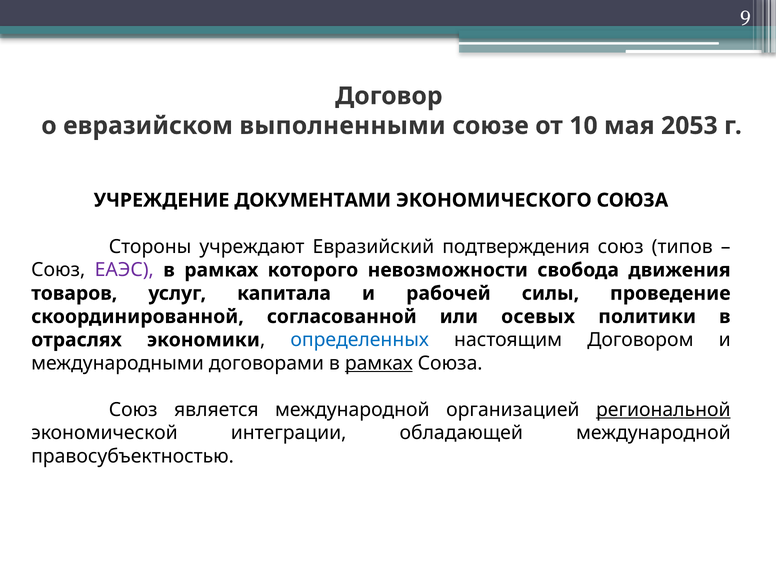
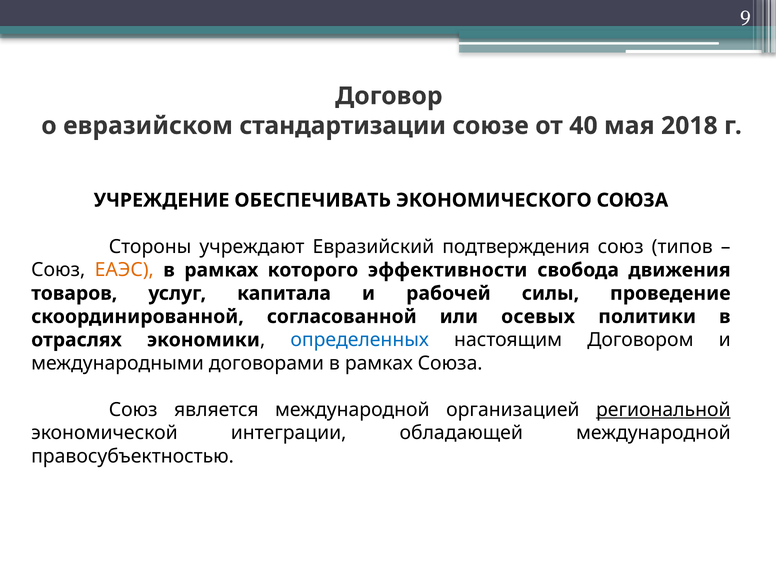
выполненными: выполненными -> стандартизации
10: 10 -> 40
2053: 2053 -> 2018
ДОКУМЕНТАМИ: ДОКУМЕНТАМИ -> ОБЕСПЕЧИВАТЬ
ЕАЭС colour: purple -> orange
невозможности: невозможности -> эффективности
рамках at (379, 363) underline: present -> none
